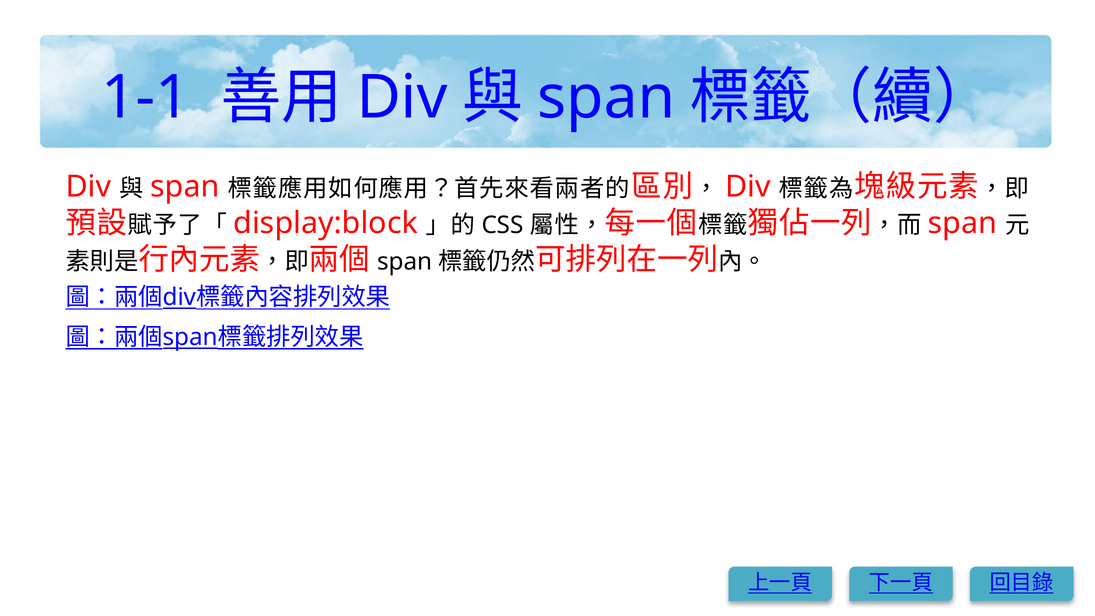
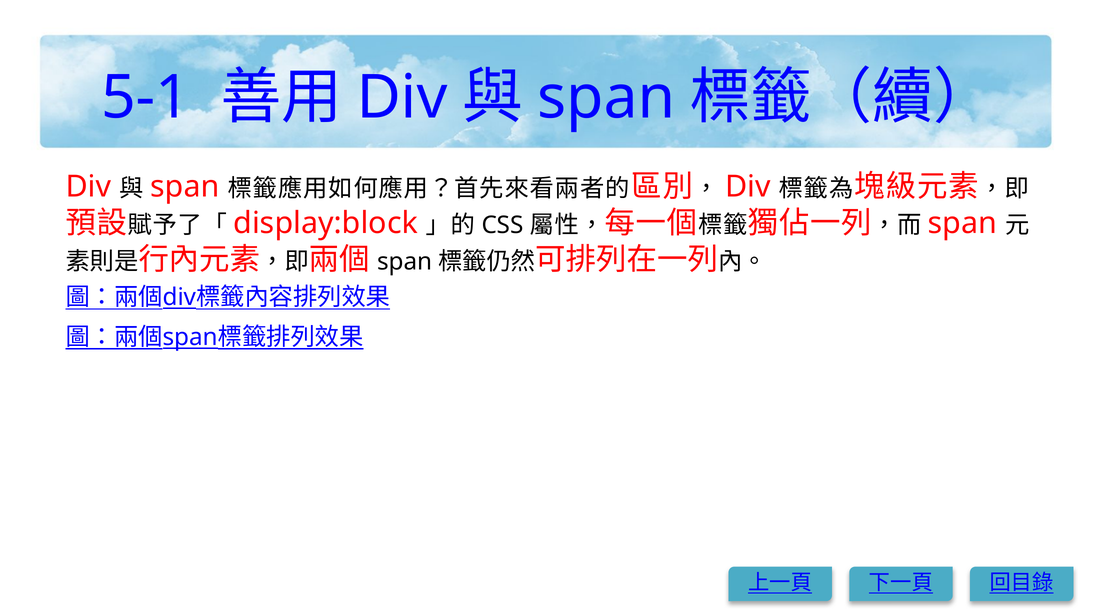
1-1: 1-1 -> 5-1
